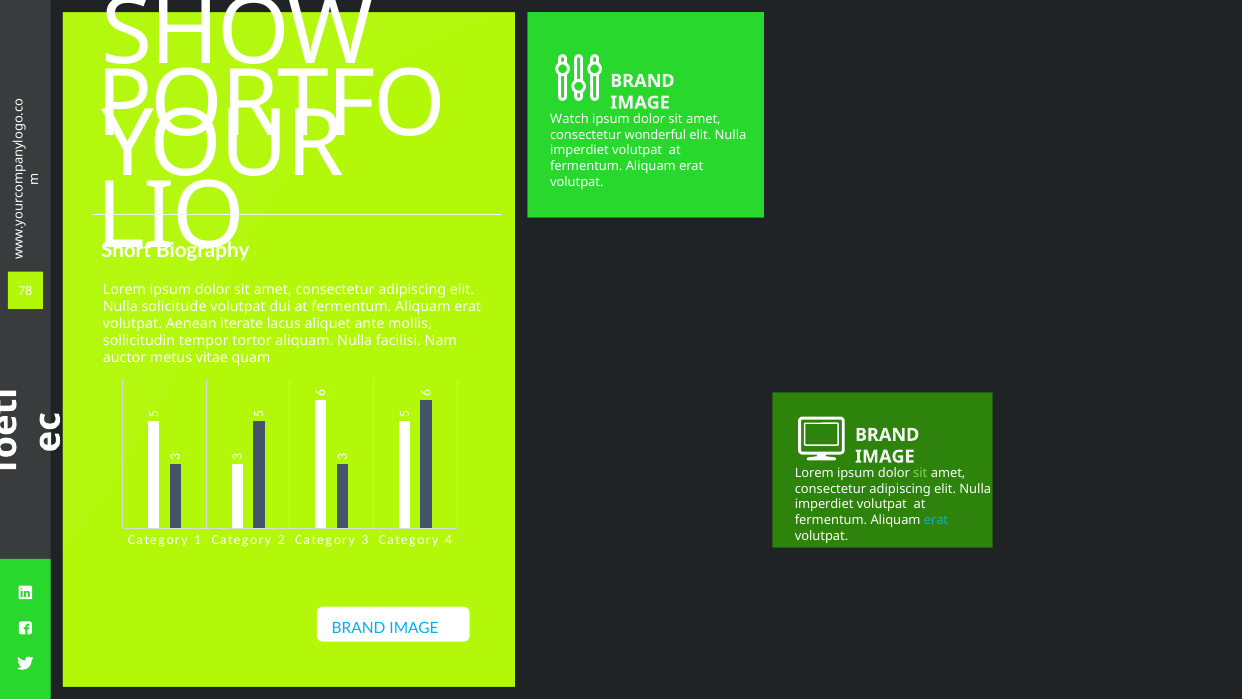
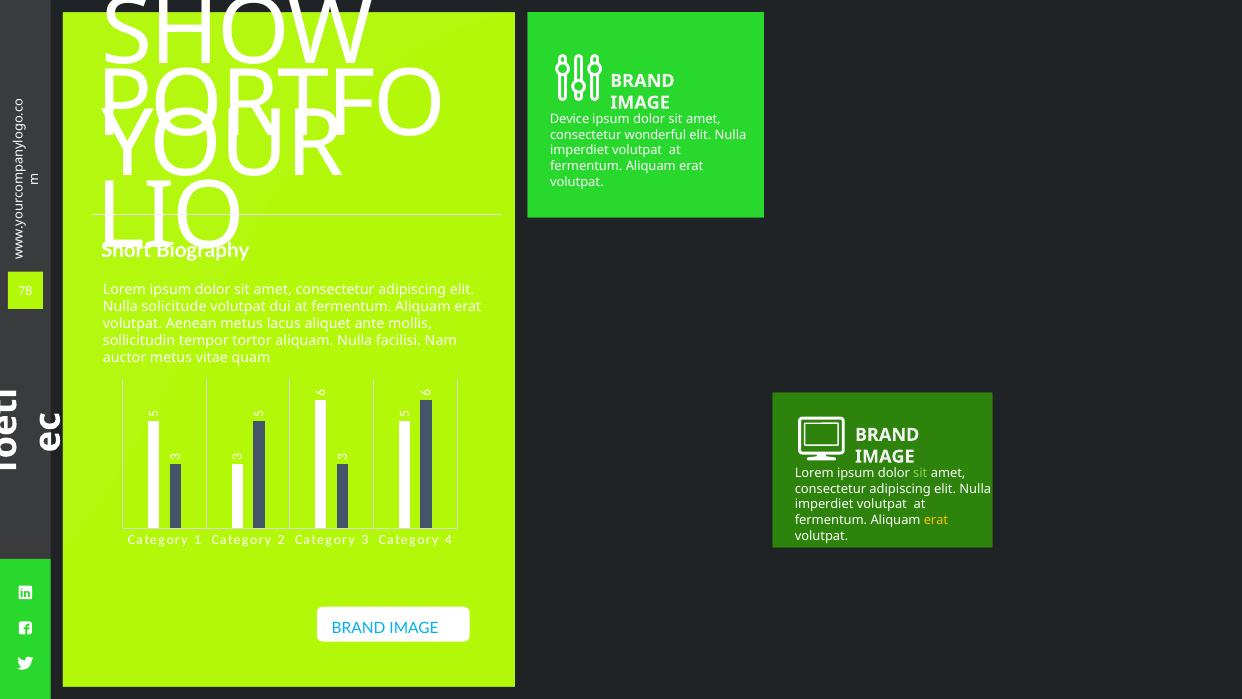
Watch: Watch -> Device
Aenean iterate: iterate -> metus
erat at (936, 520) colour: light blue -> yellow
